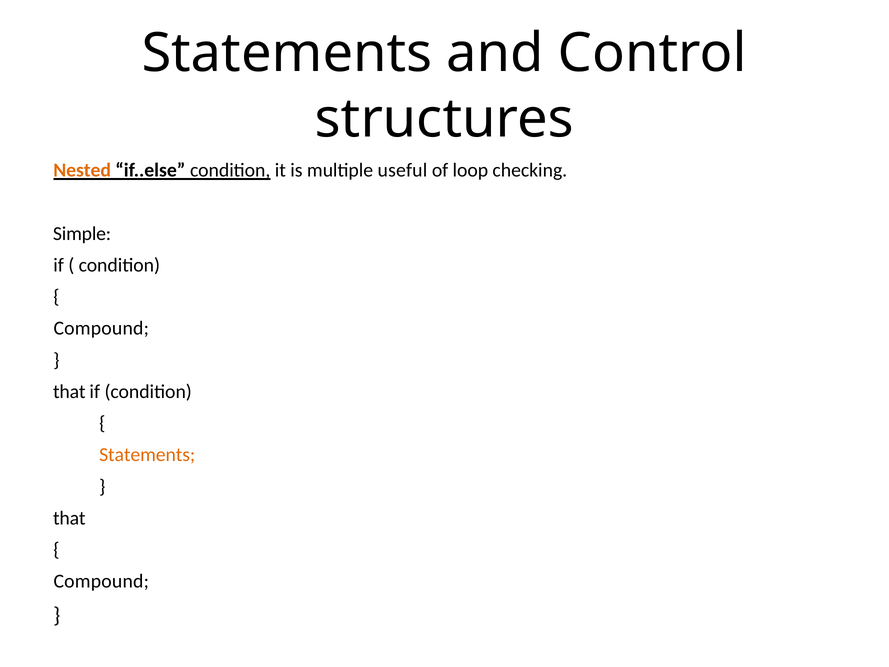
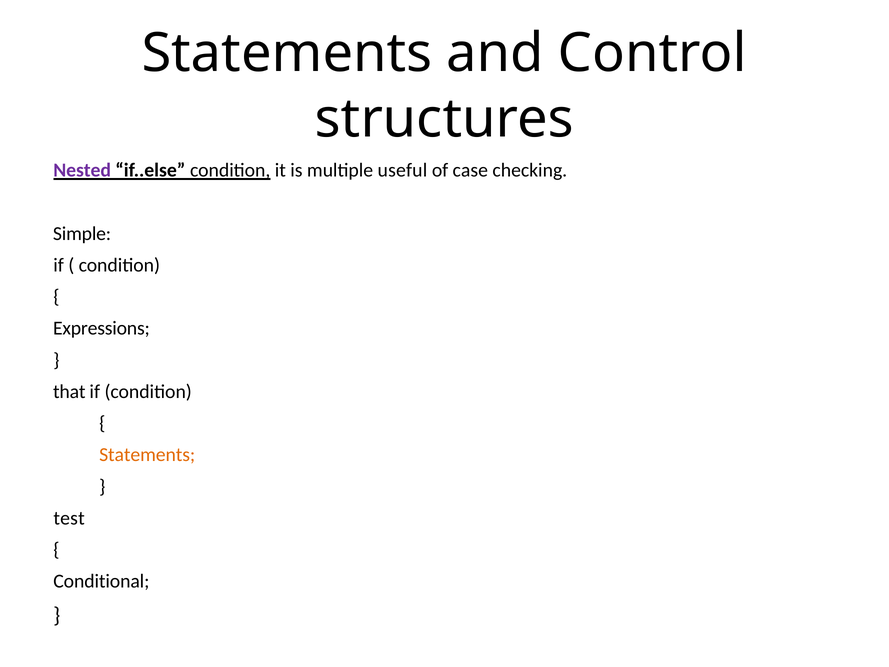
Nested colour: orange -> purple
loop: loop -> case
Compound at (101, 328): Compound -> Expressions
that at (69, 518): that -> test
Compound at (101, 581): Compound -> Conditional
